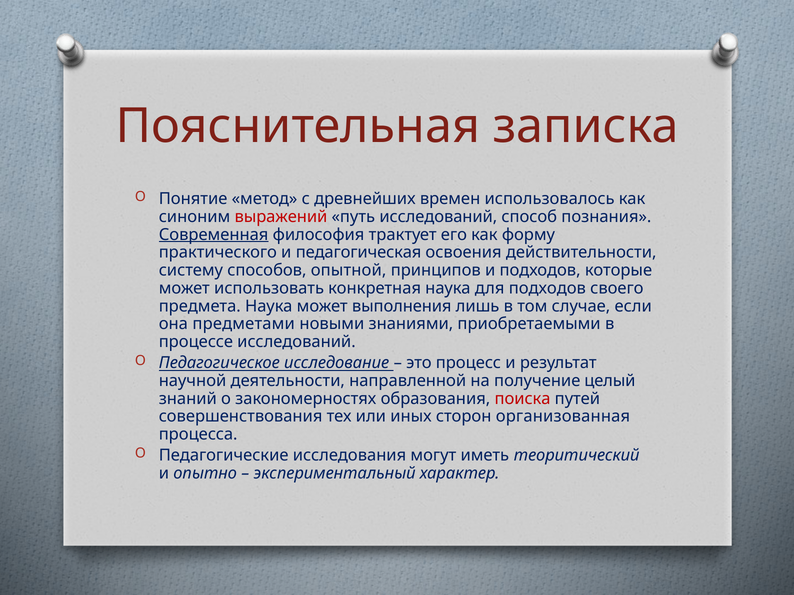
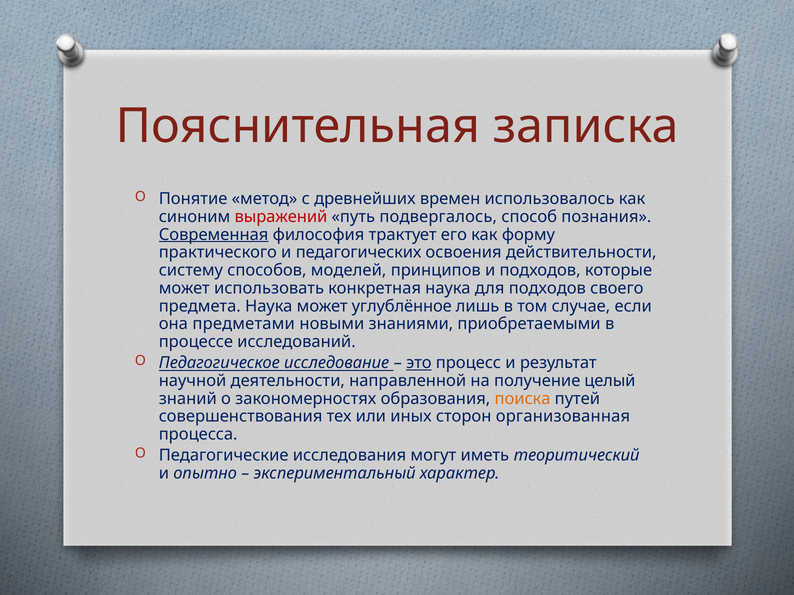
путь исследований: исследований -> подвергалось
педагогическая: педагогическая -> педагогических
опытной: опытной -> моделей
выполнения: выполнения -> углублённое
это underline: none -> present
поиска colour: red -> orange
